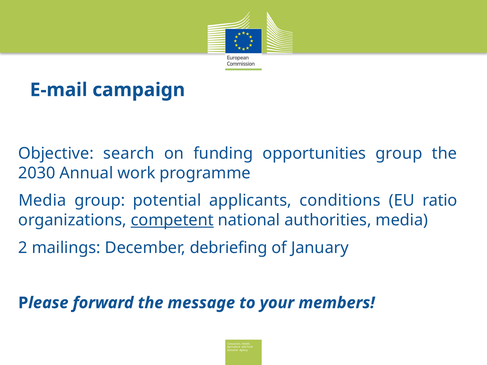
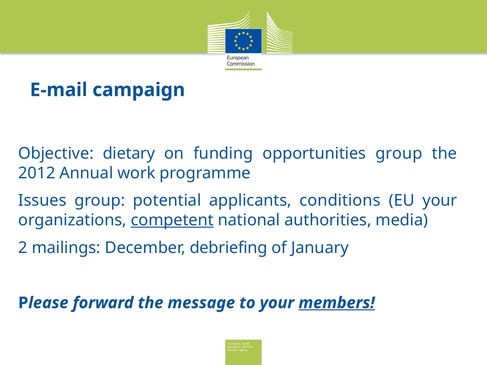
search: search -> dietary
2030: 2030 -> 2012
Media at (42, 201): Media -> Issues
EU ratio: ratio -> your
members underline: none -> present
